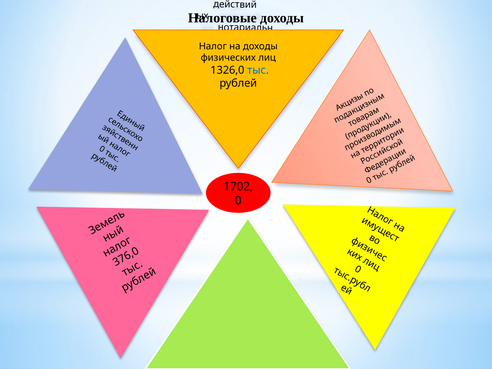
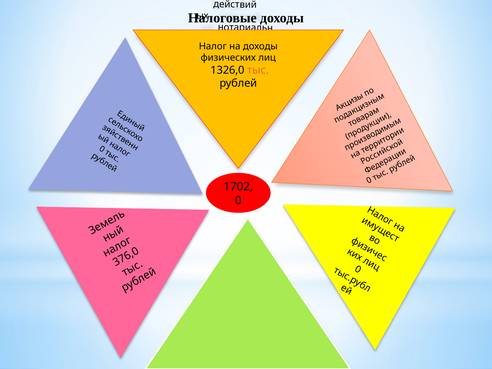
тыс at (258, 70) colour: blue -> orange
